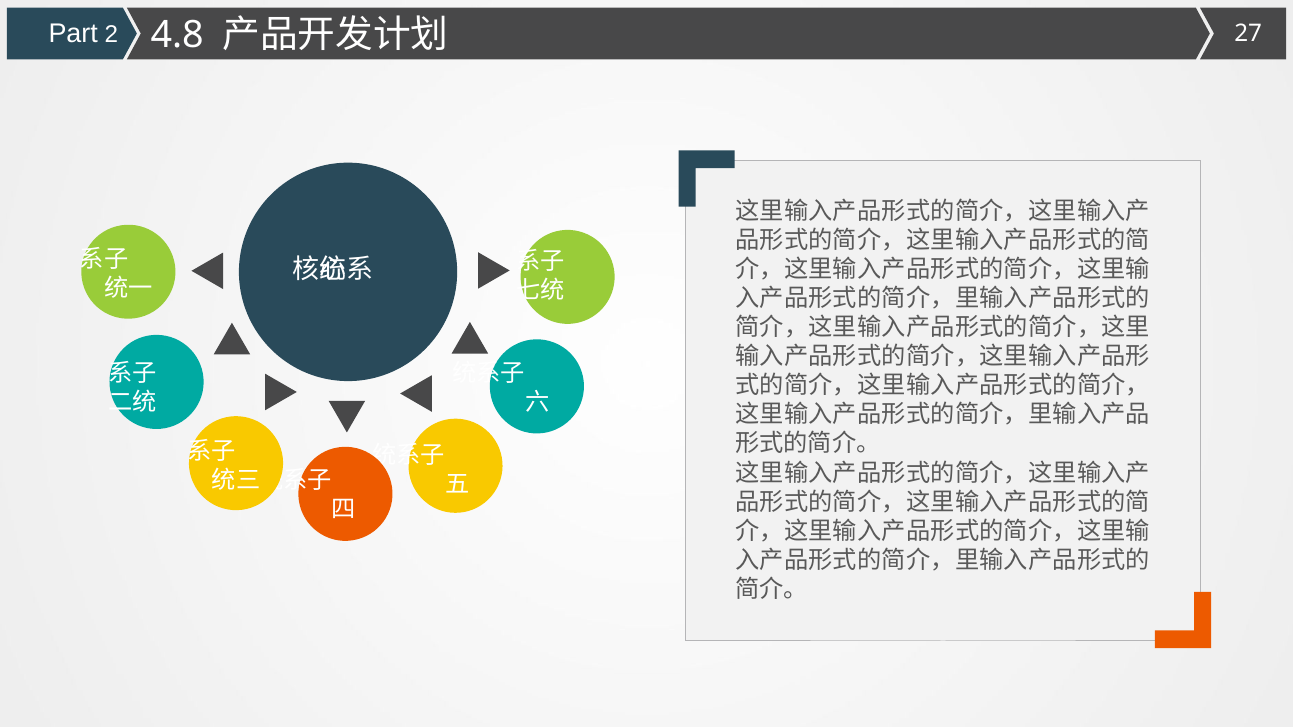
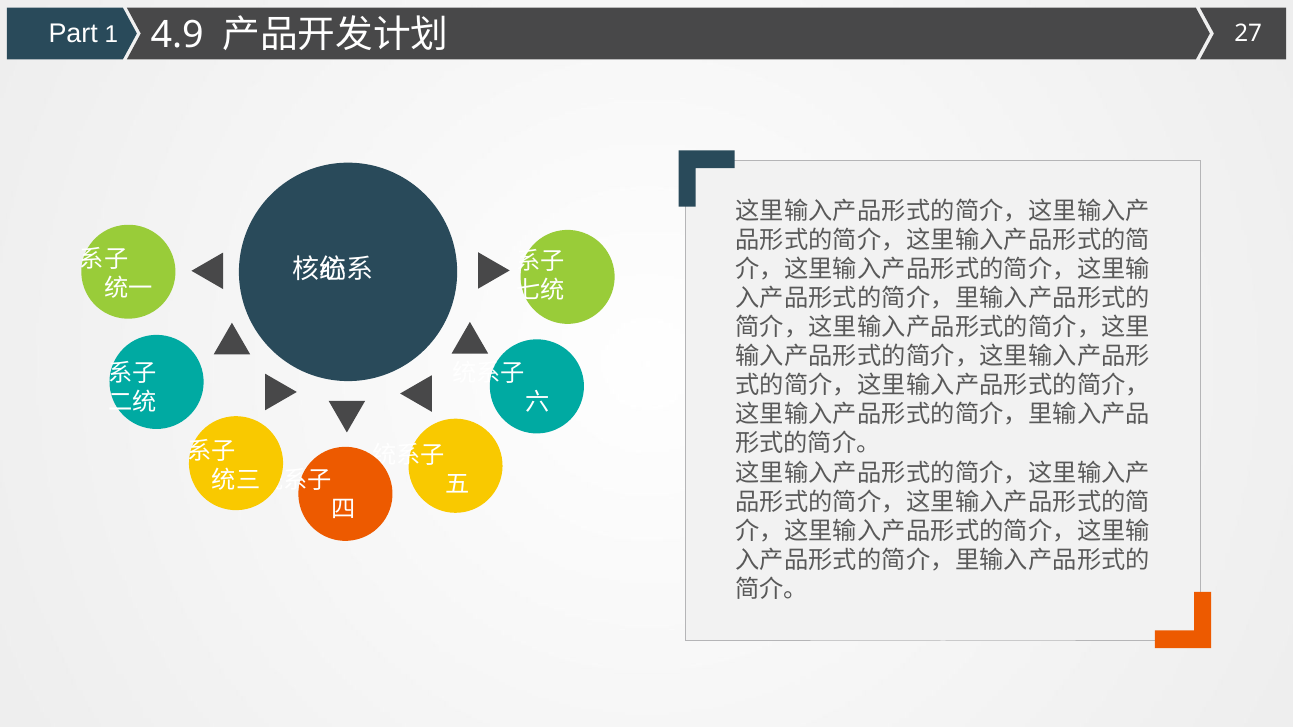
2: 2 -> 1
4.8: 4.8 -> 4.9
